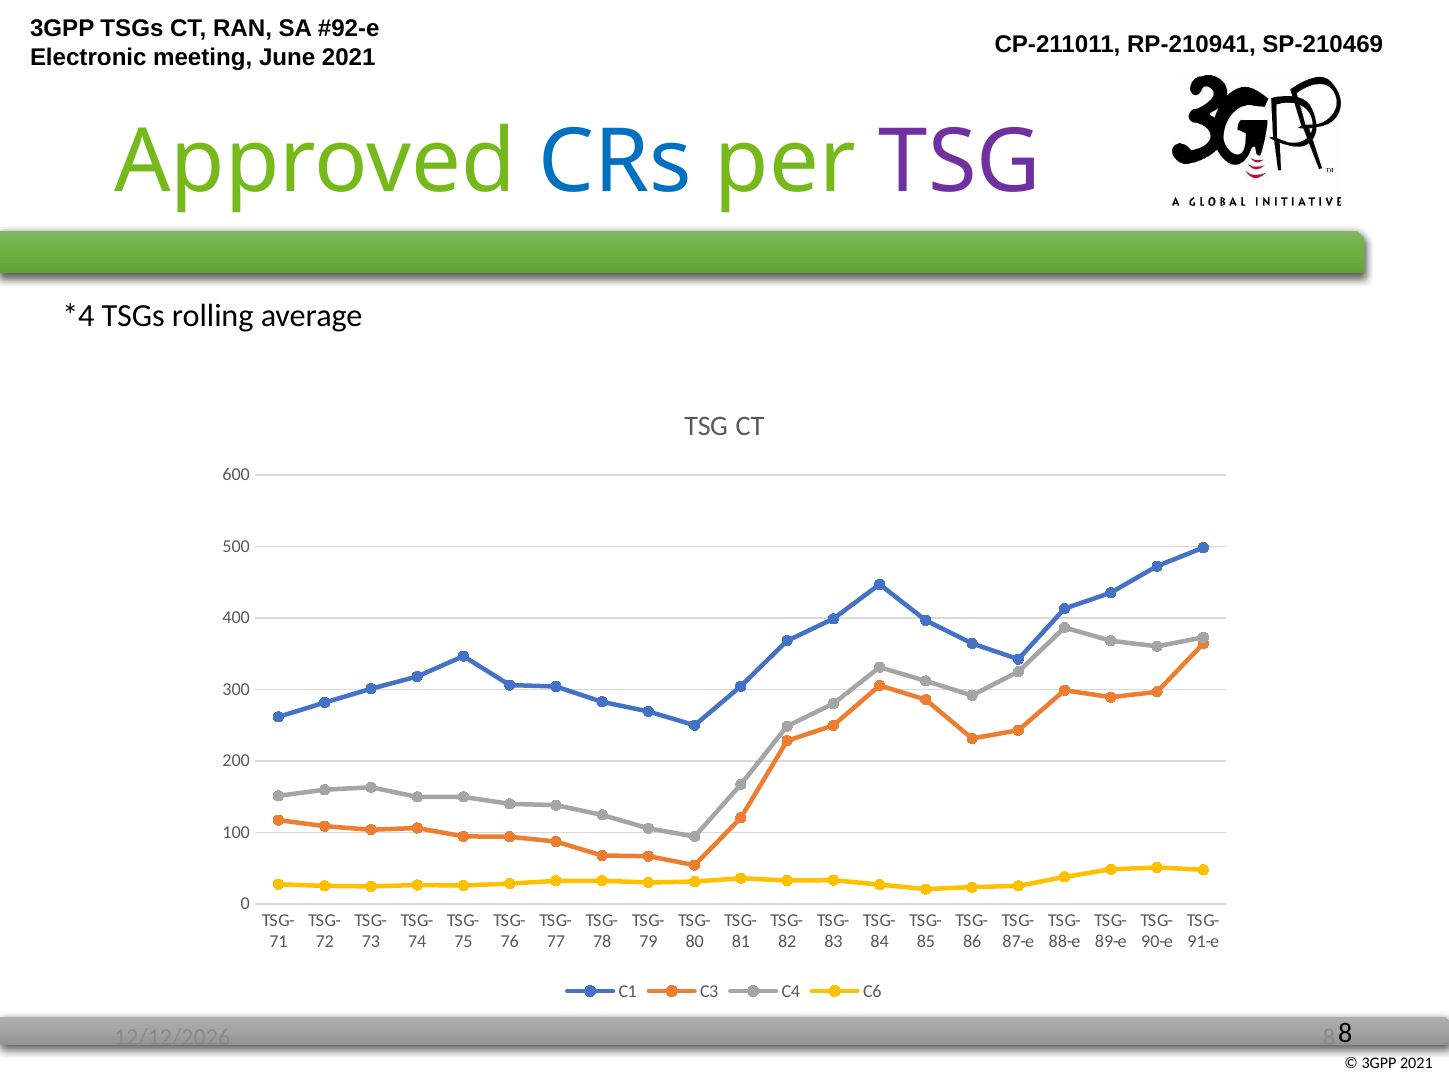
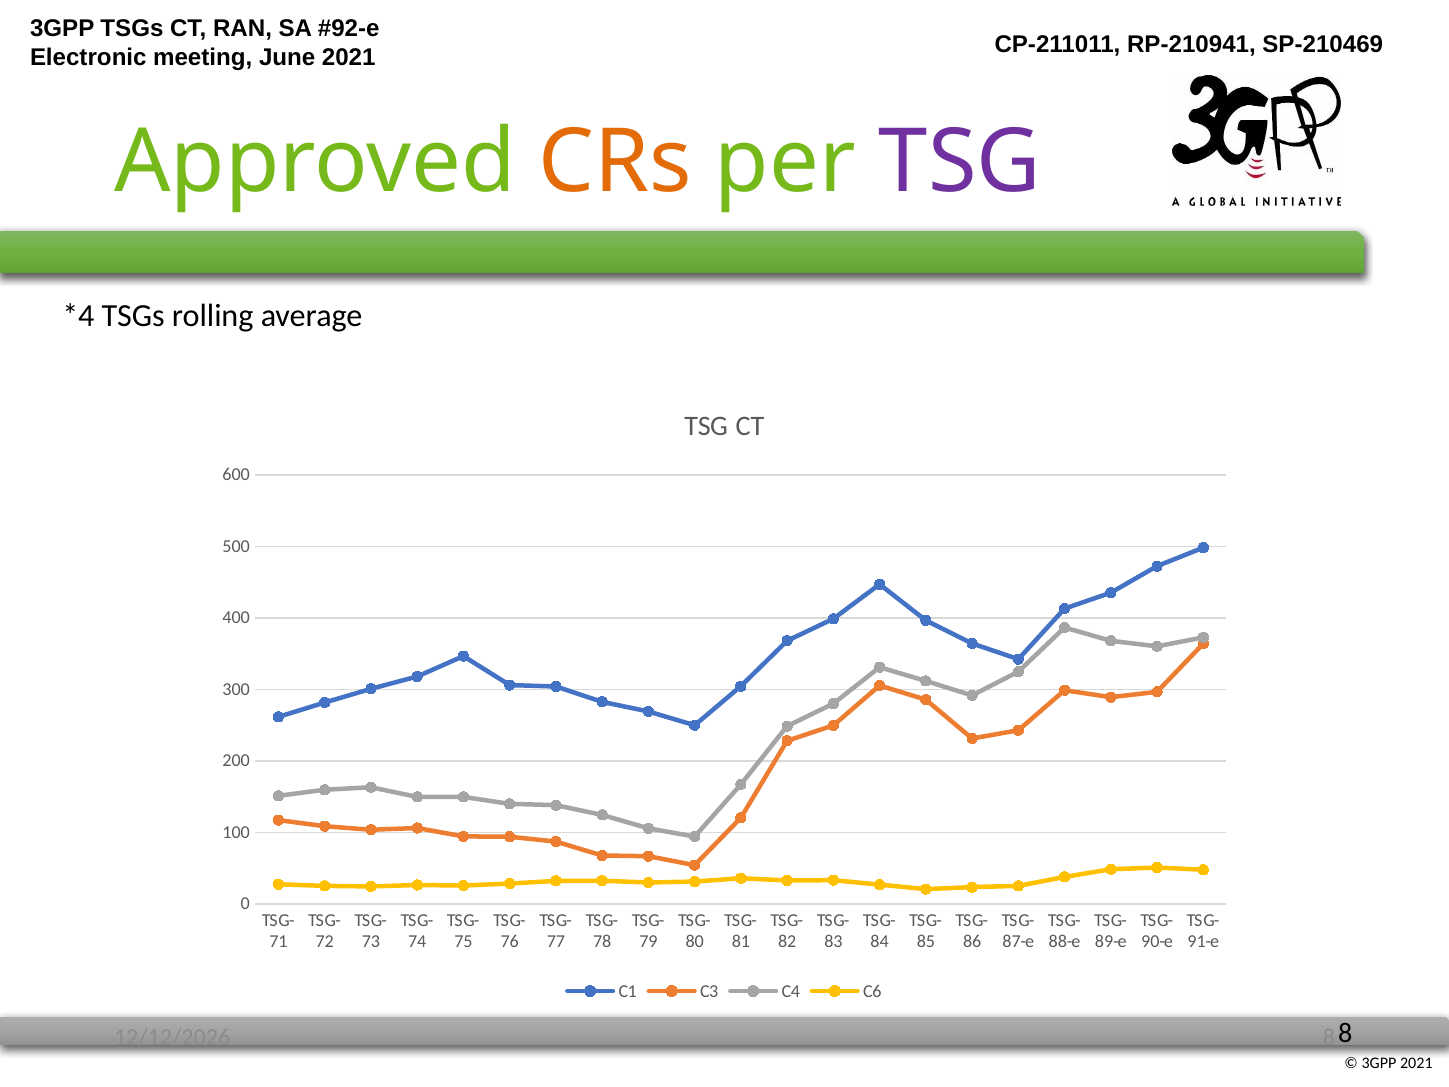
CRs colour: blue -> orange
